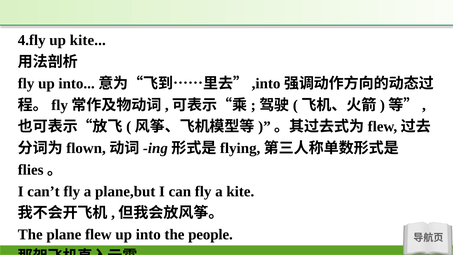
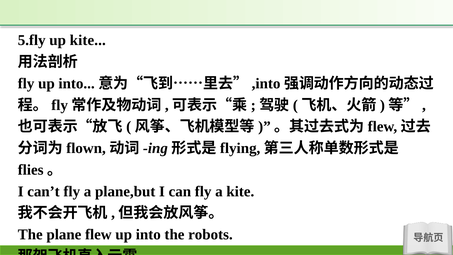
4.fly: 4.fly -> 5.fly
people: people -> robots
